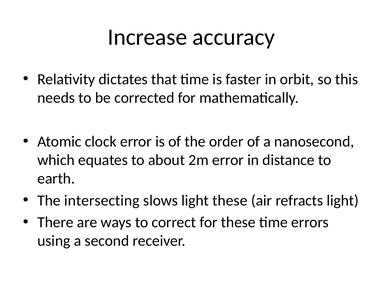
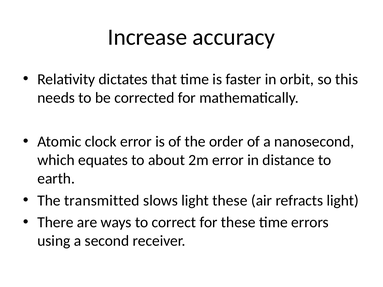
intersecting: intersecting -> transmitted
